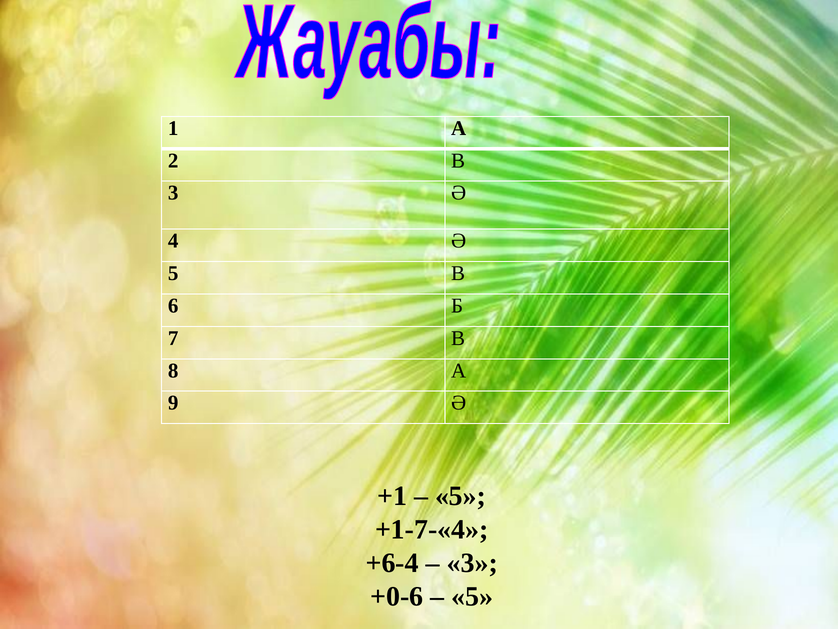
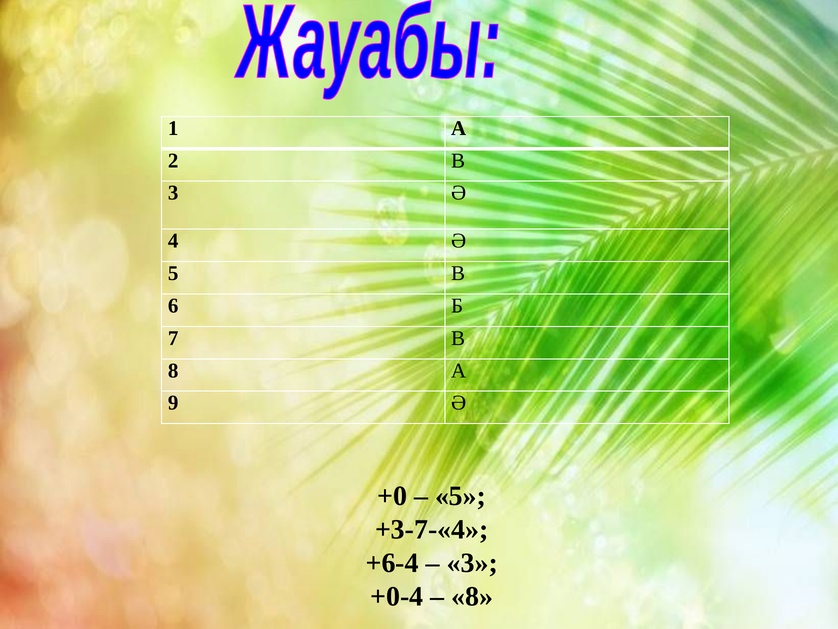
+1: +1 -> +0
+1-7-«4: +1-7-«4 -> +3-7-«4
+0-6: +0-6 -> +0-4
5 at (472, 596): 5 -> 8
